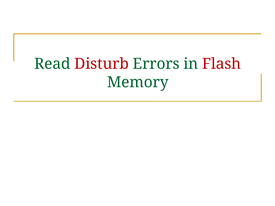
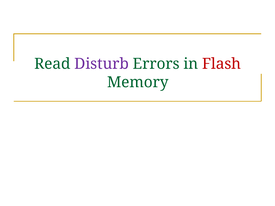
Disturb colour: red -> purple
